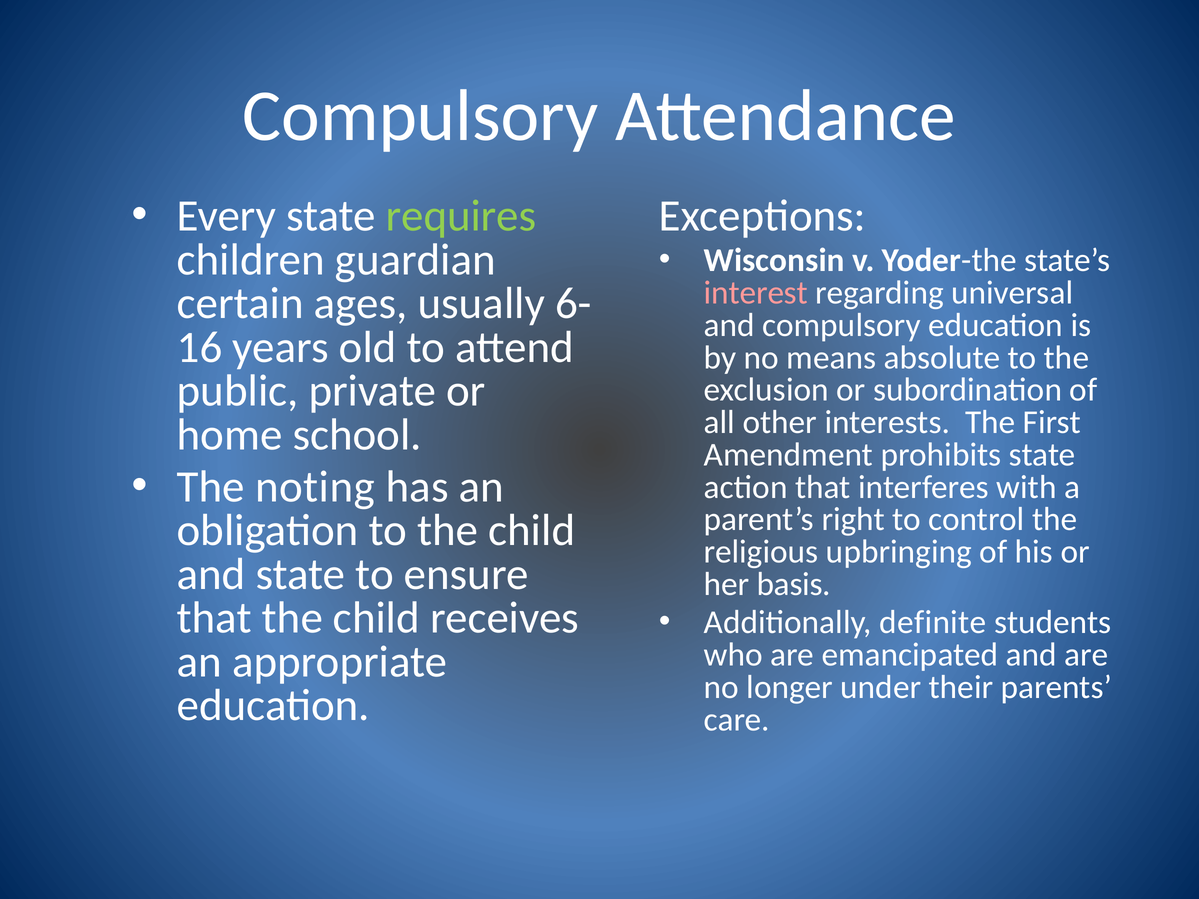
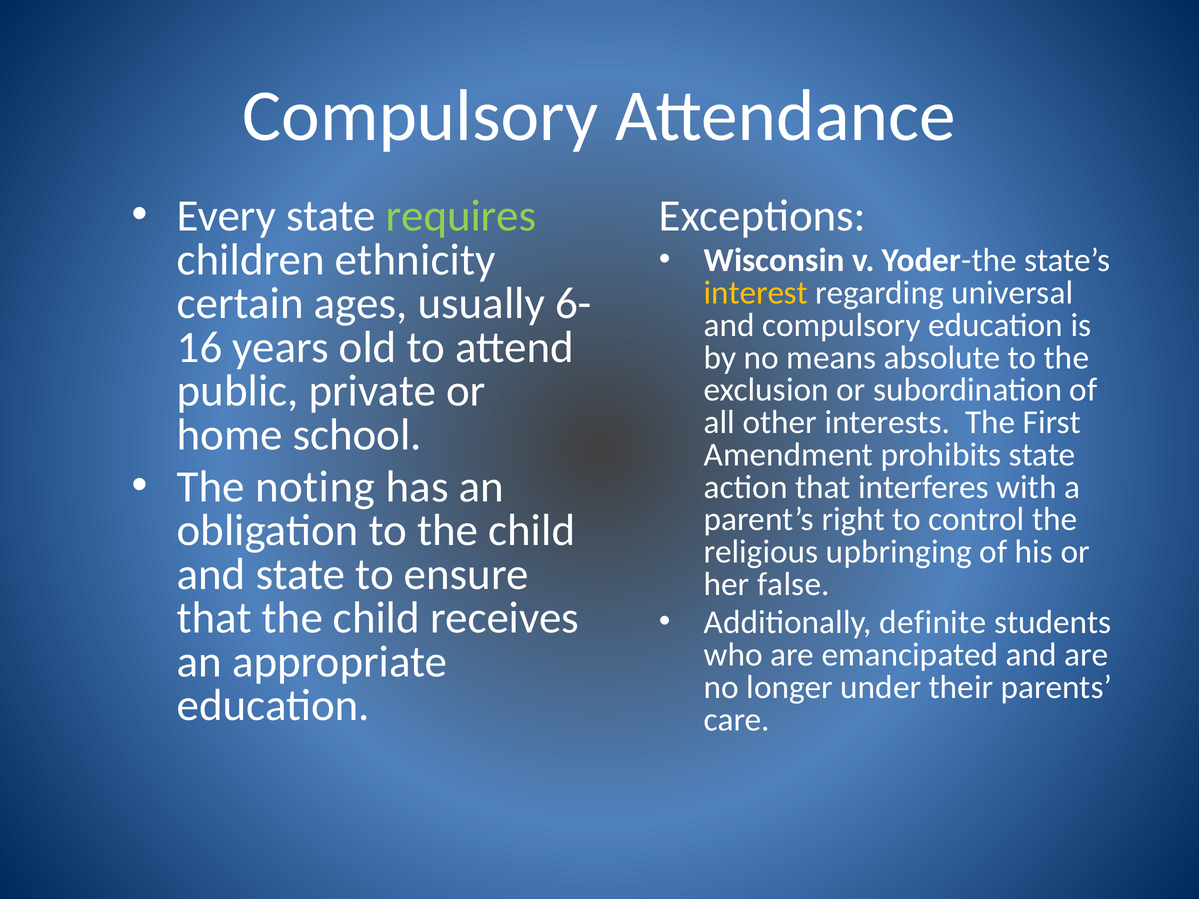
guardian: guardian -> ethnicity
interest colour: pink -> yellow
basis: basis -> false
